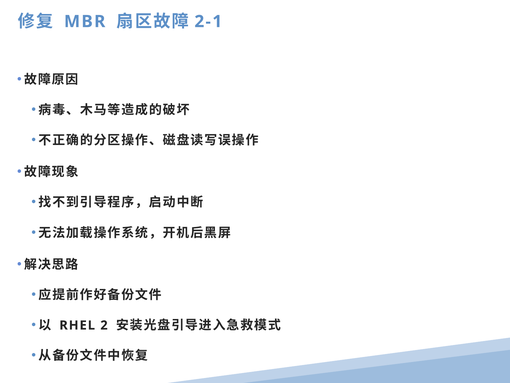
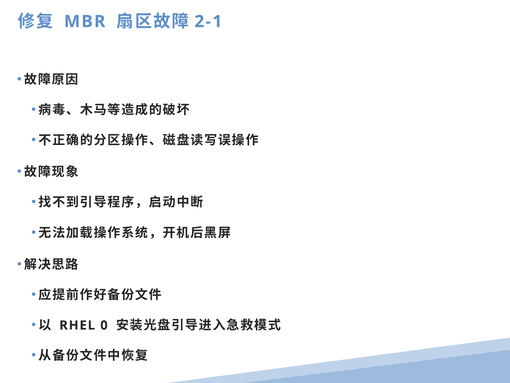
2: 2 -> 0
